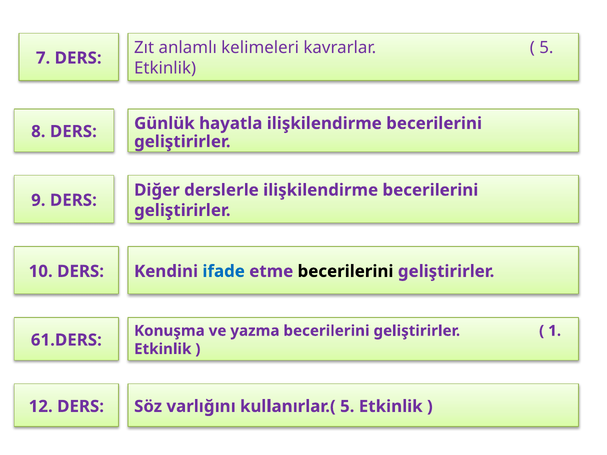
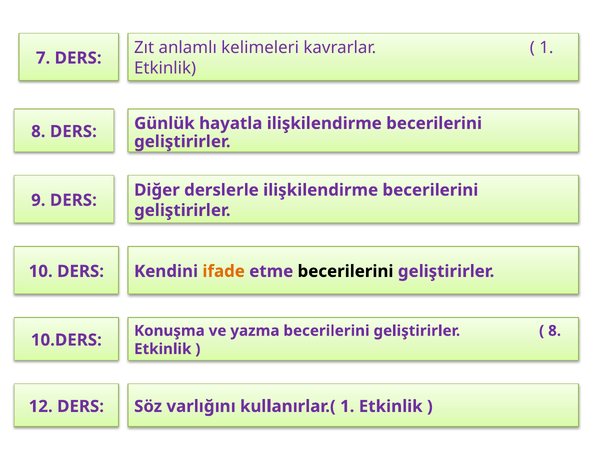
5 at (546, 48): 5 -> 1
ifade colour: blue -> orange
1 at (555, 331): 1 -> 8
61.DERS: 61.DERS -> 10.DERS
kullanırlar.( 5: 5 -> 1
